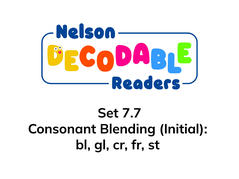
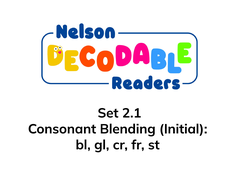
7.7: 7.7 -> 2.1
